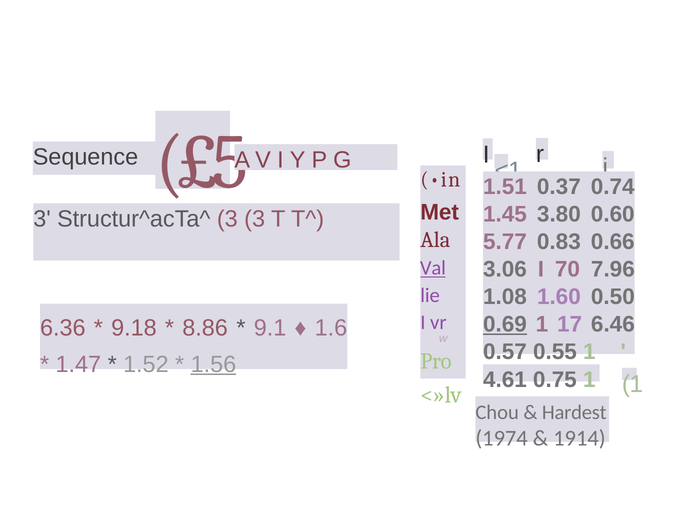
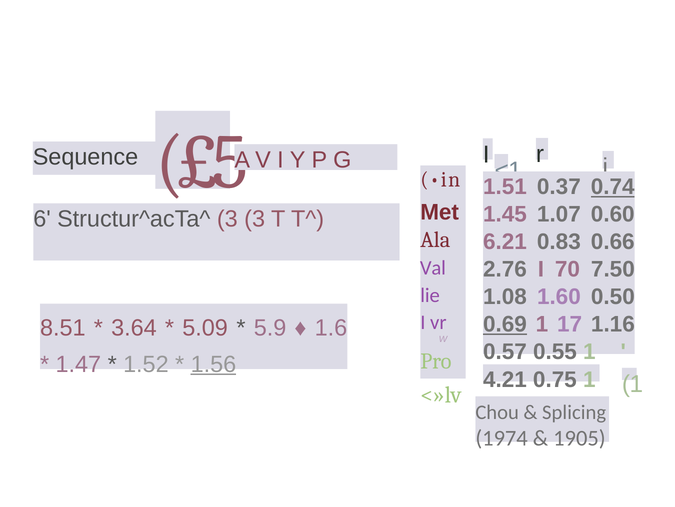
0.74 underline: none -> present
3.80: 3.80 -> 1.07
3 at (42, 219): 3 -> 6
5.77: 5.77 -> 6.21
3.06: 3.06 -> 2.76
7.96: 7.96 -> 7.50
Val underline: present -> none
6.46: 6.46 -> 1.16
6.36: 6.36 -> 8.51
9.18: 9.18 -> 3.64
8.86: 8.86 -> 5.09
9.1: 9.1 -> 5.9
4.61: 4.61 -> 4.21
Hardest: Hardest -> Splicing
1914: 1914 -> 1905
